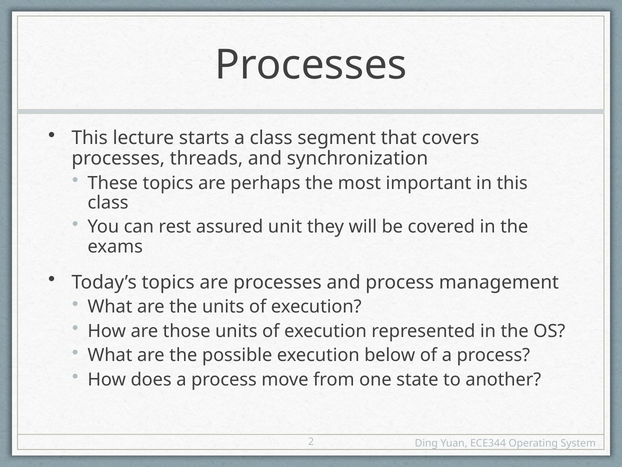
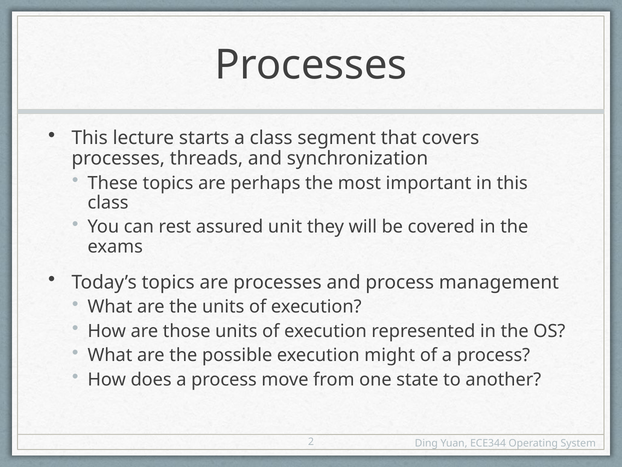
below: below -> might
